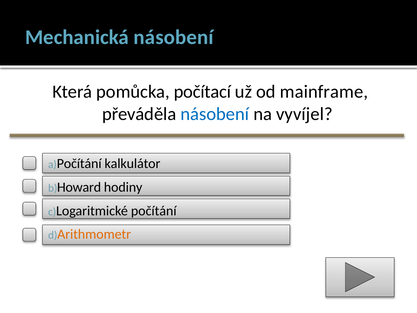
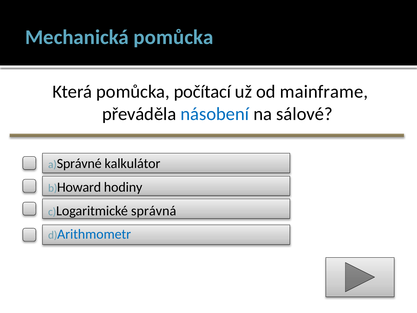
Mechanická násobení: násobení -> pomůcka
vyvíjel: vyvíjel -> sálové
Počítání at (79, 163): Počítání -> Správné
Logaritmické počítání: počítání -> správná
Arithmometr colour: orange -> blue
